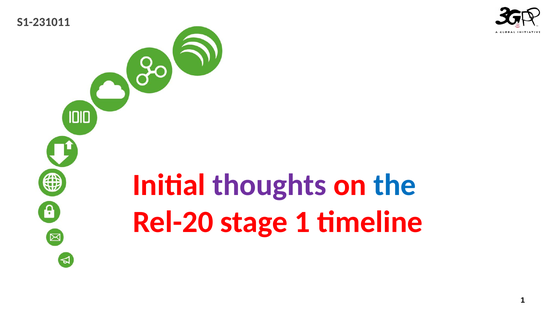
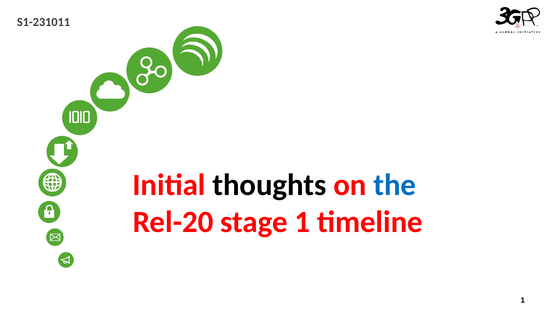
thoughts colour: purple -> black
